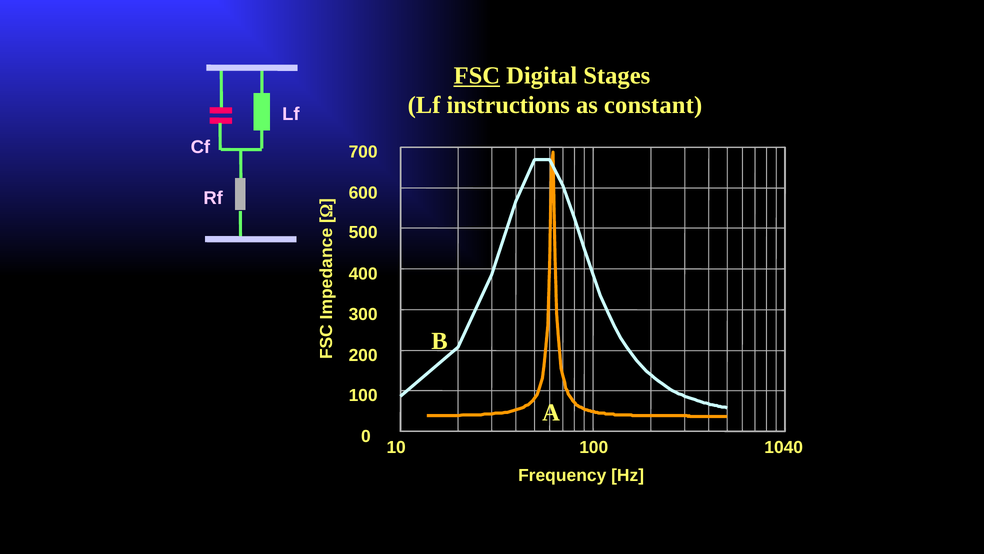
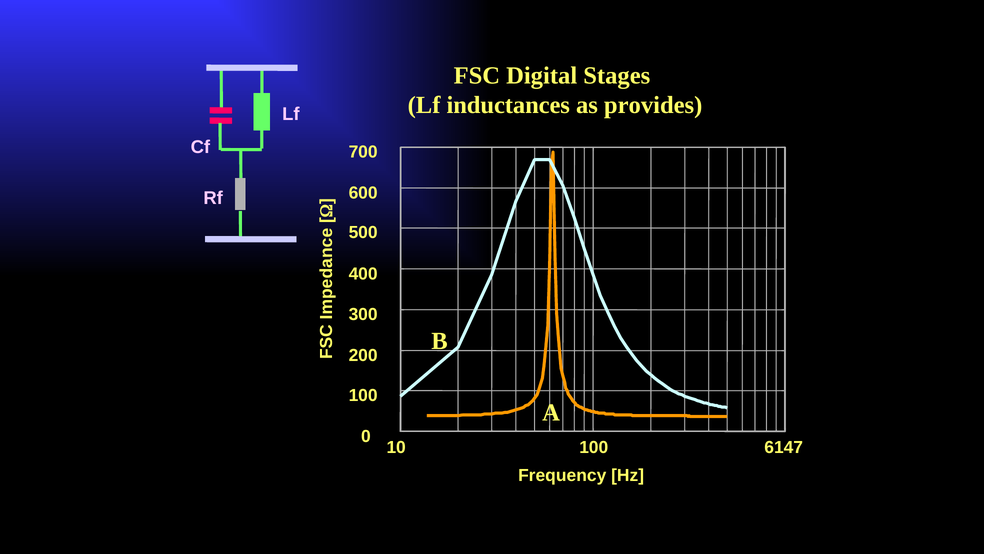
FSC underline: present -> none
instructions: instructions -> inductances
constant: constant -> provides
1040: 1040 -> 6147
